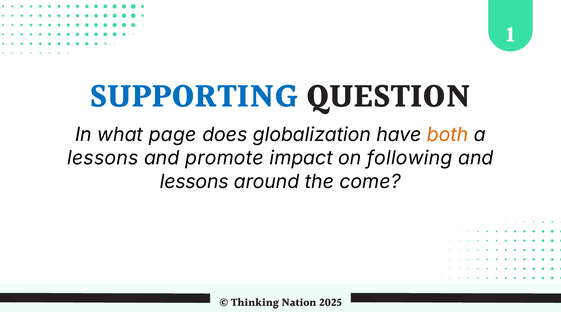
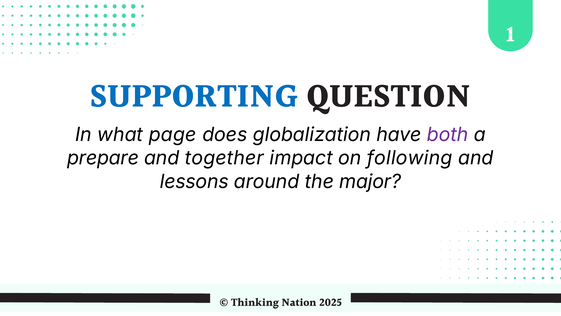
both colour: orange -> purple
lessons at (103, 158): lessons -> prepare
promote: promote -> together
come: come -> major
